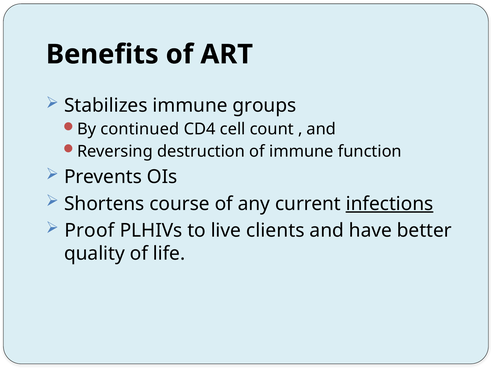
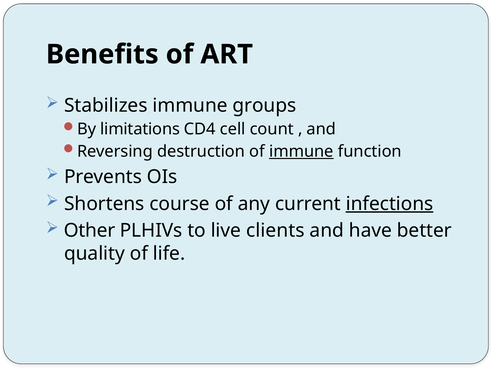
continued: continued -> limitations
immune at (301, 151) underline: none -> present
Proof: Proof -> Other
